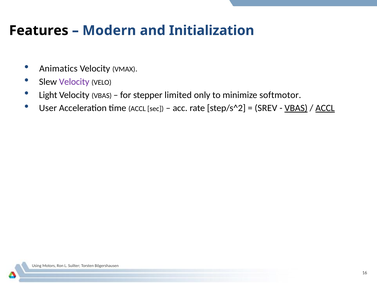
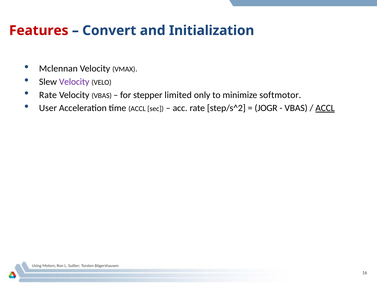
Features colour: black -> red
Modern: Modern -> Convert
Animatics: Animatics -> Mclennan
Light at (48, 95): Light -> Rate
SREV: SREV -> JOGR
VBAS at (296, 108) underline: present -> none
